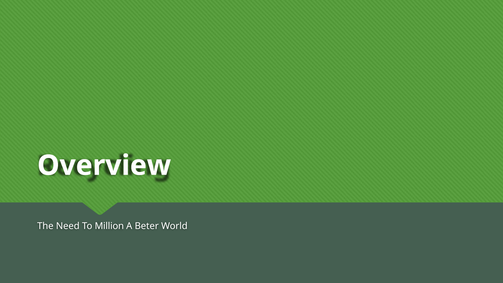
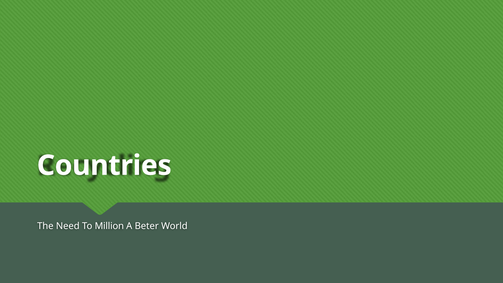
Overview: Overview -> Countries
